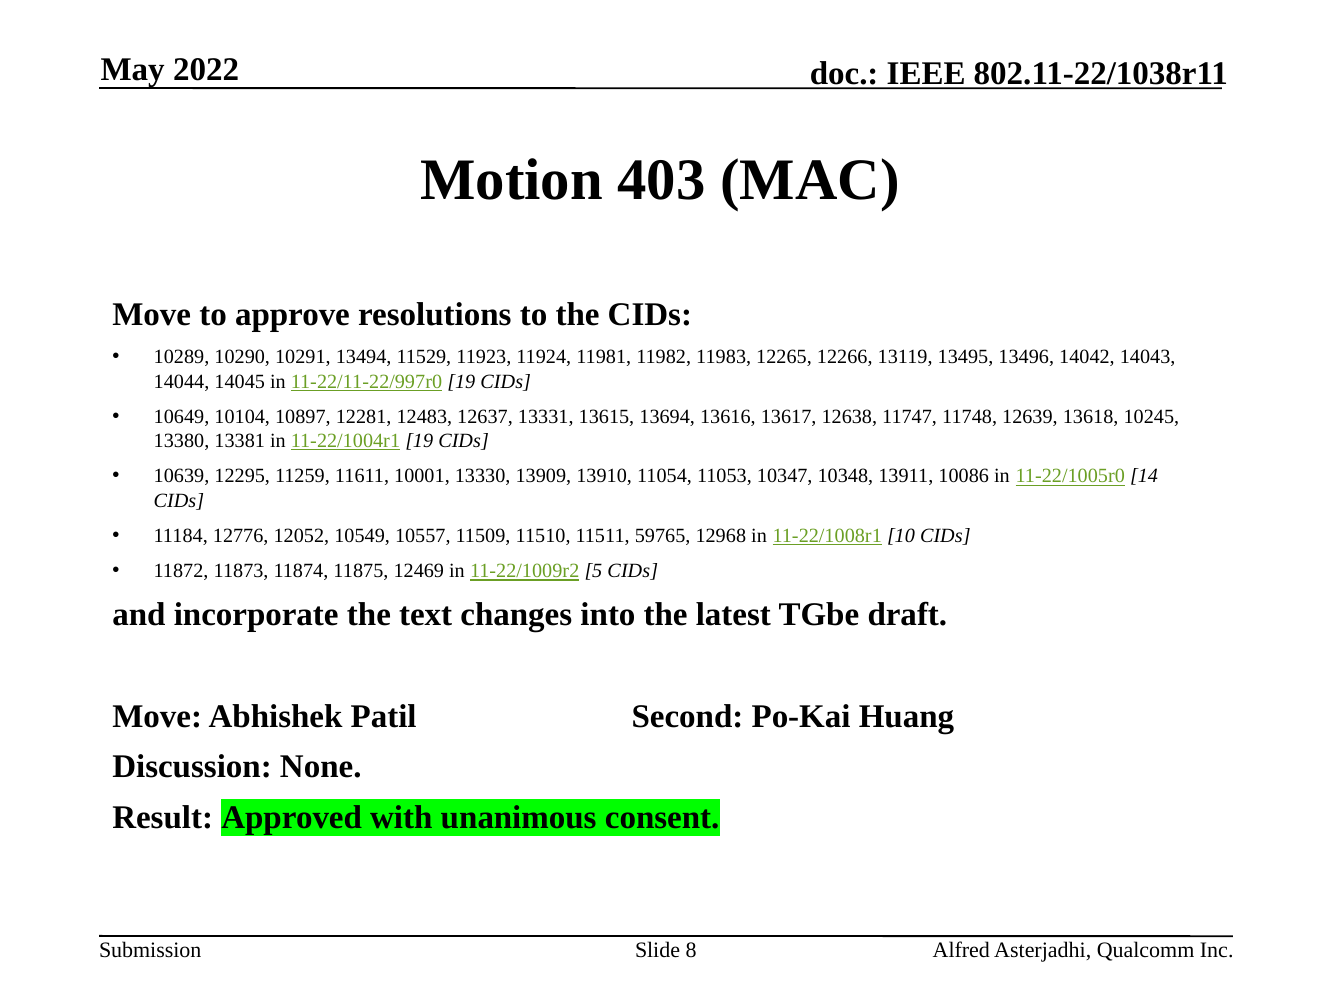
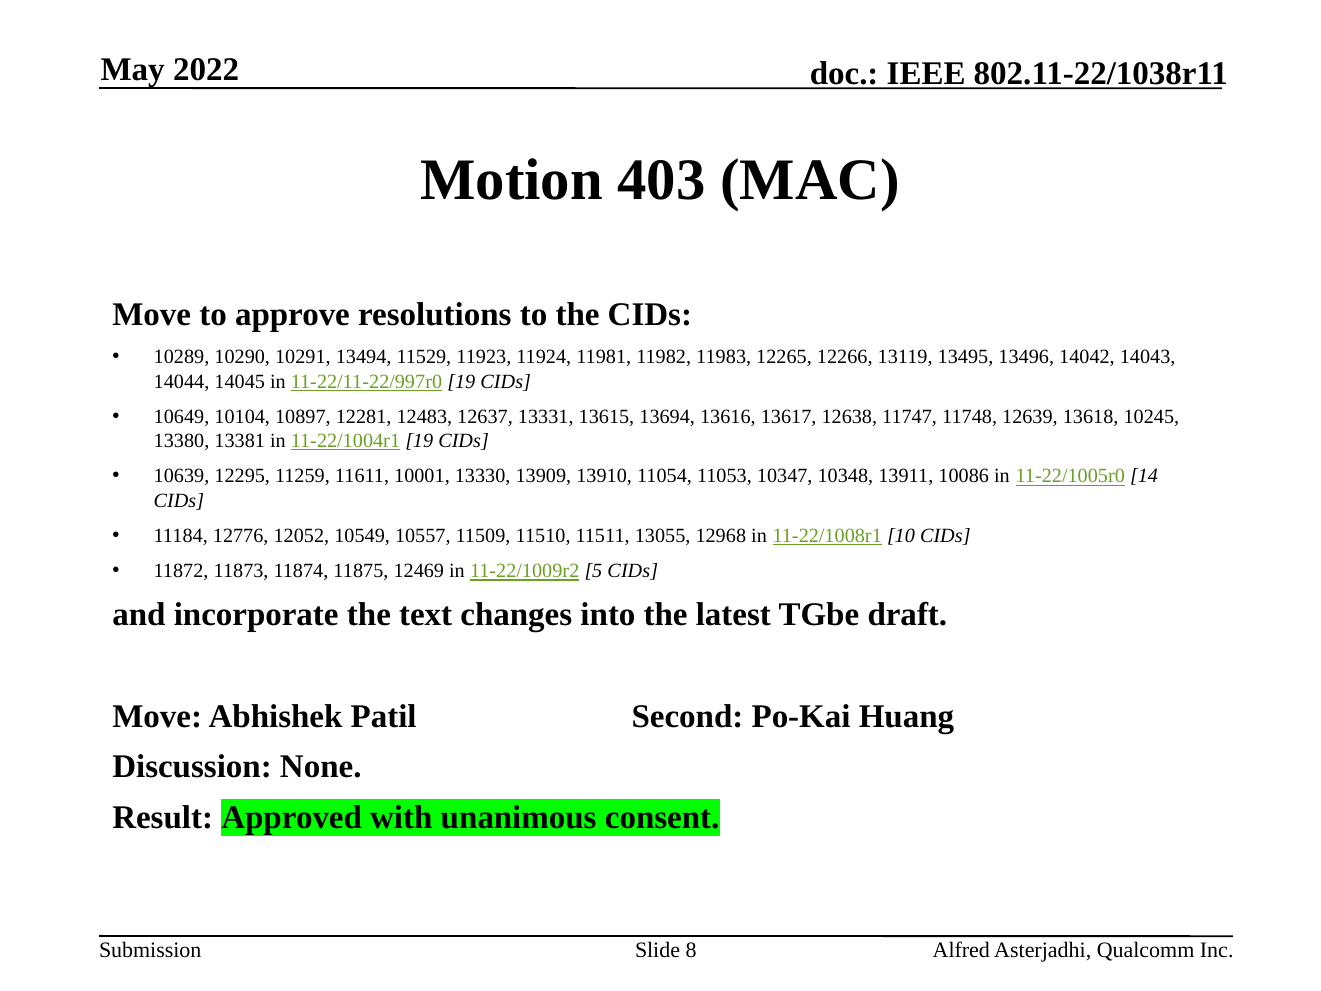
59765: 59765 -> 13055
